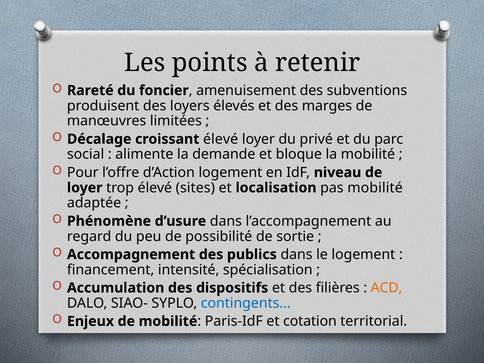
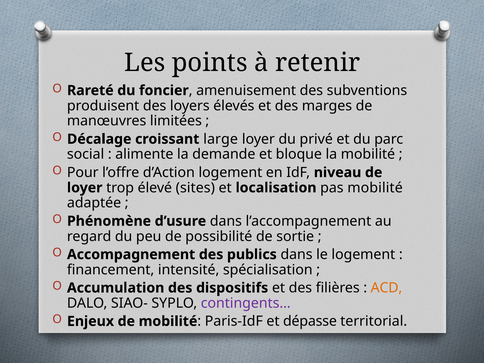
croissant élevé: élevé -> large
contingents… colour: blue -> purple
cotation: cotation -> dépasse
